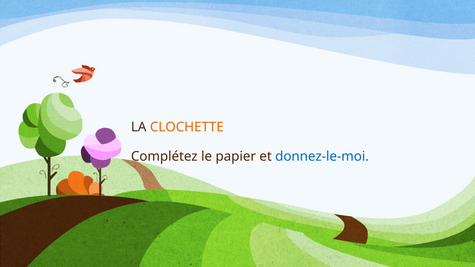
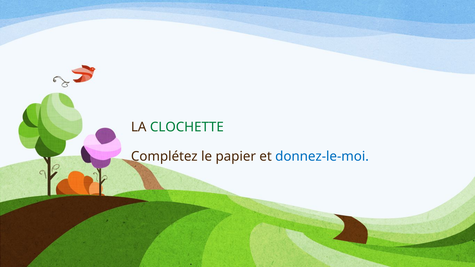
CLOCHETTE colour: orange -> green
